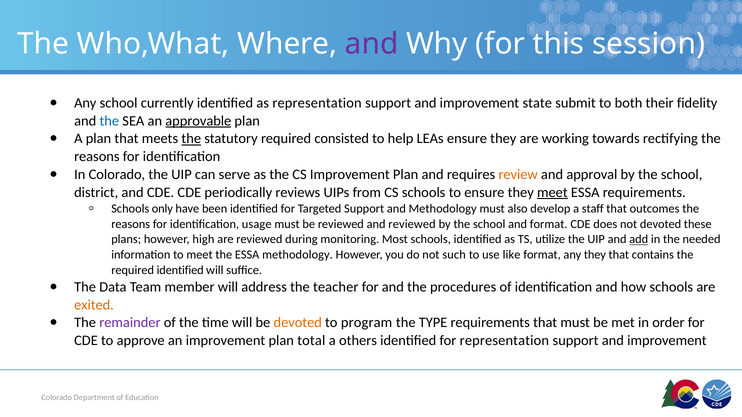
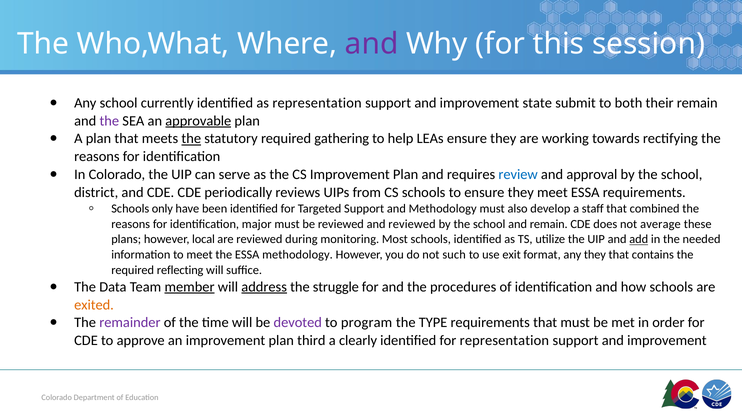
their fidelity: fidelity -> remain
the at (109, 121) colour: blue -> purple
consisted: consisted -> gathering
review colour: orange -> blue
meet at (552, 193) underline: present -> none
outcomes: outcomes -> combined
usage: usage -> major
and format: format -> remain
not devoted: devoted -> average
high: high -> local
like: like -> exit
required identified: identified -> reflecting
member underline: none -> present
address underline: none -> present
teacher: teacher -> struggle
devoted at (298, 323) colour: orange -> purple
total: total -> third
others: others -> clearly
